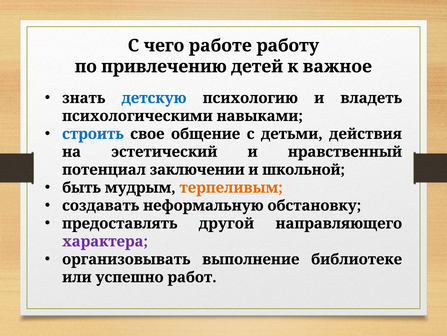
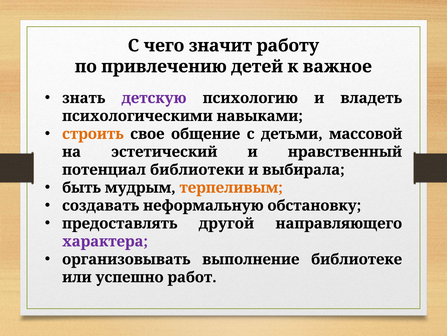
работе: работе -> значит
детскую colour: blue -> purple
строить colour: blue -> orange
действия: действия -> массовой
заключении: заключении -> библиотеки
школьной: школьной -> выбирала
